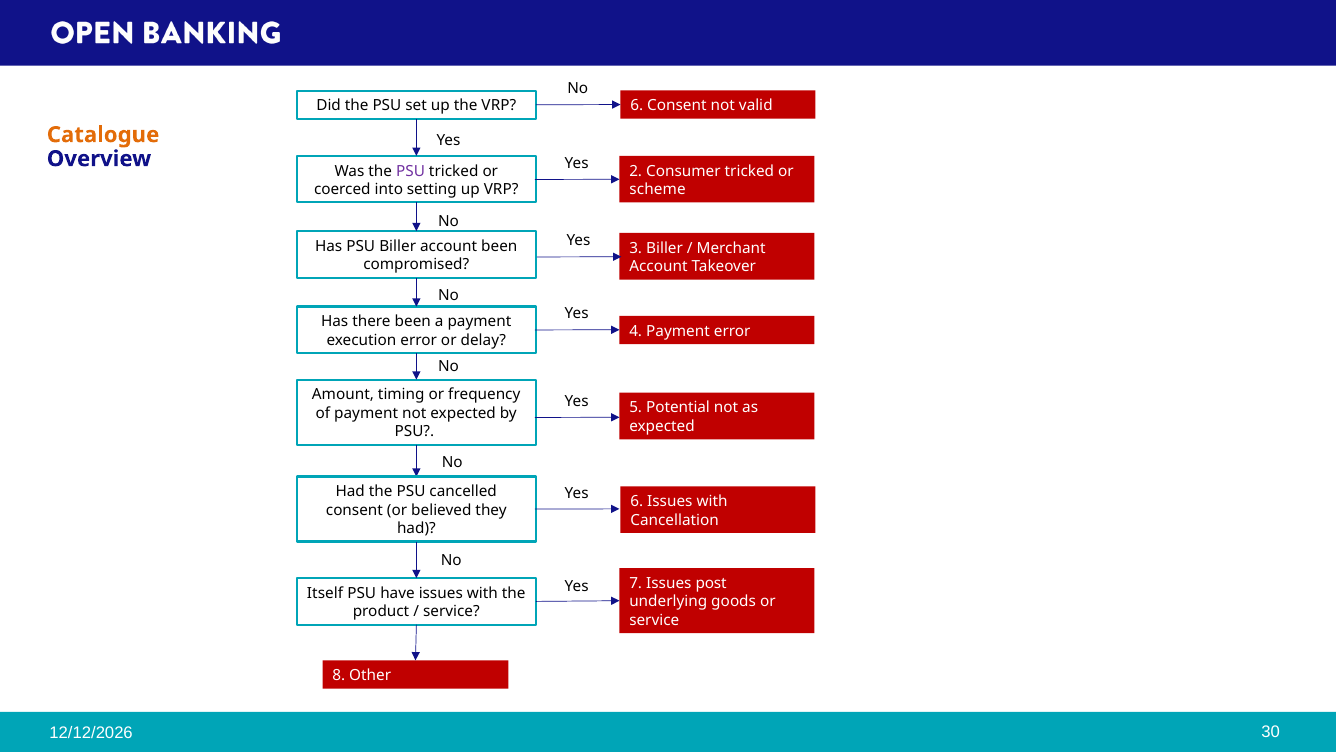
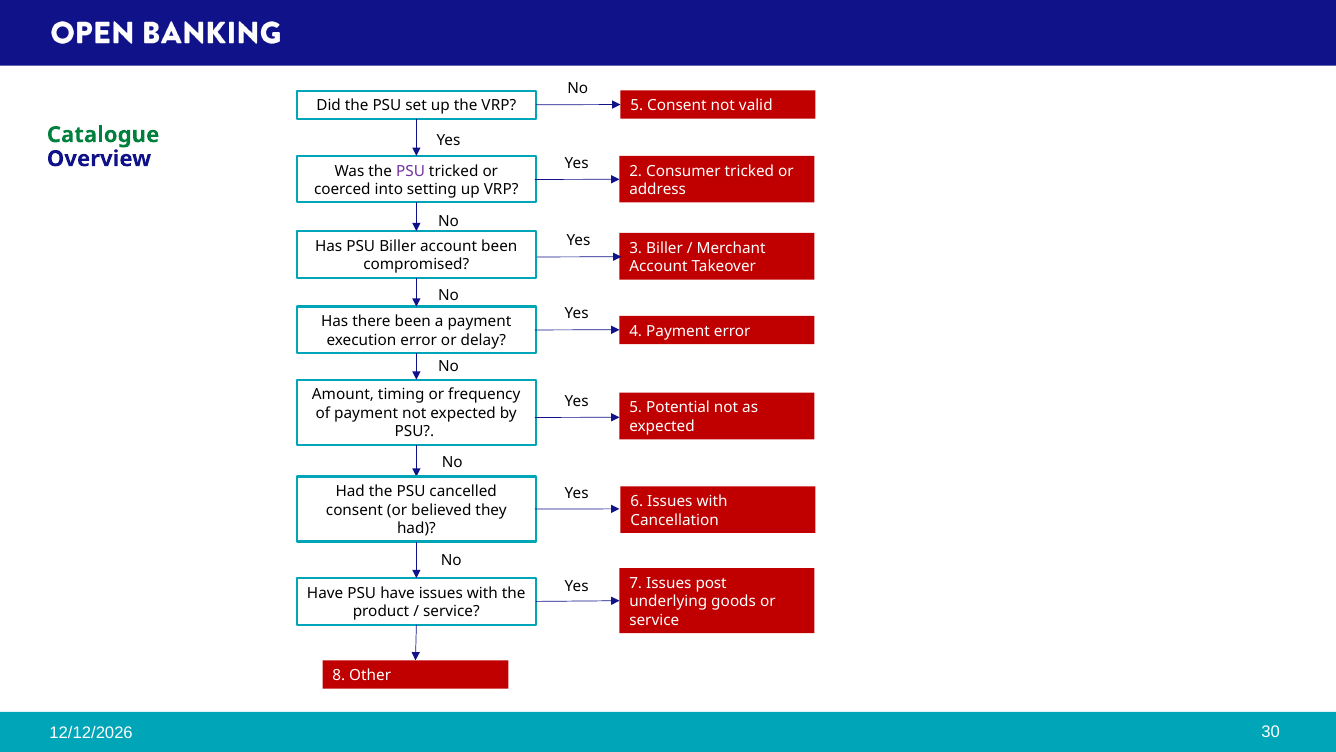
VRP 6: 6 -> 5
Catalogue colour: orange -> green
scheme: scheme -> address
Itself at (325, 593): Itself -> Have
